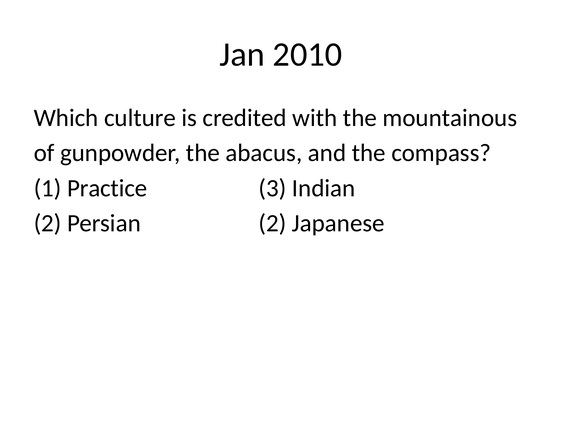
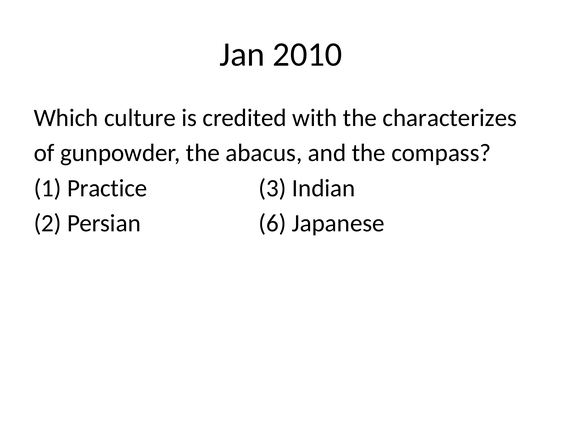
mountainous: mountainous -> characterizes
Persian 2: 2 -> 6
